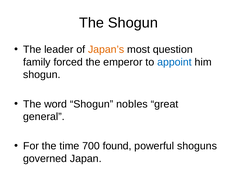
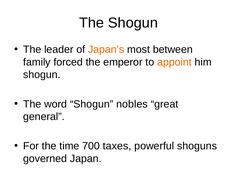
question: question -> between
appoint colour: blue -> orange
found: found -> taxes
